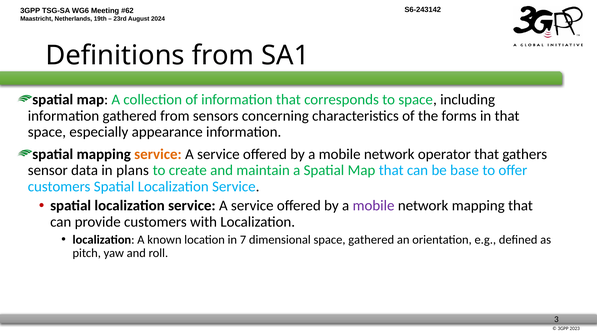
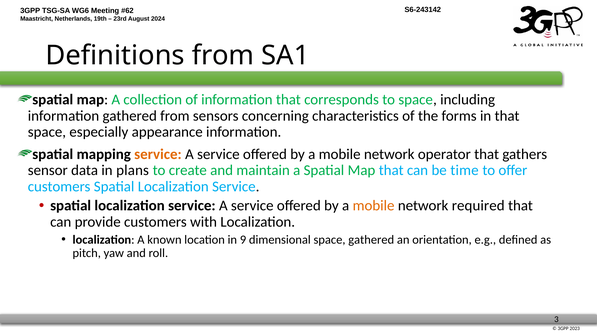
base: base -> time
mobile at (374, 206) colour: purple -> orange
network mapping: mapping -> required
7: 7 -> 9
